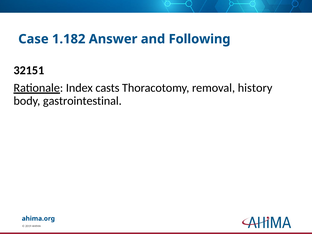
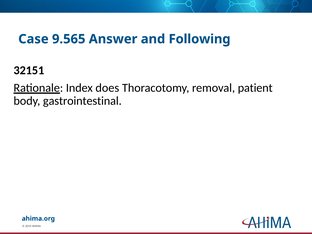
1.182: 1.182 -> 9.565
casts: casts -> does
history: history -> patient
